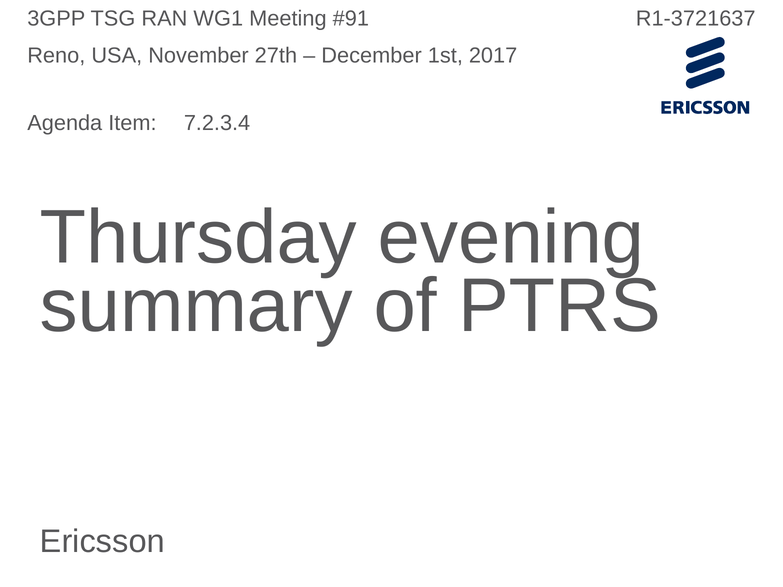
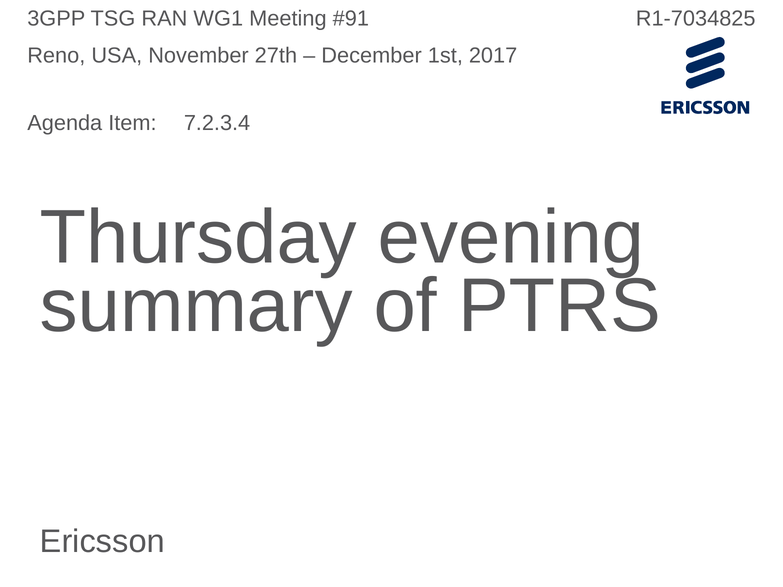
R1-3721637: R1-3721637 -> R1-7034825
